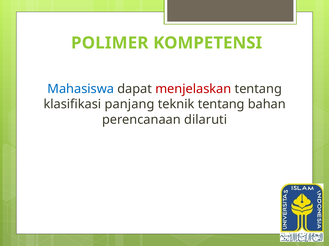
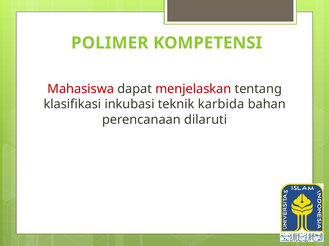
Mahasiswa colour: blue -> red
panjang: panjang -> inkubasi
teknik tentang: tentang -> karbida
